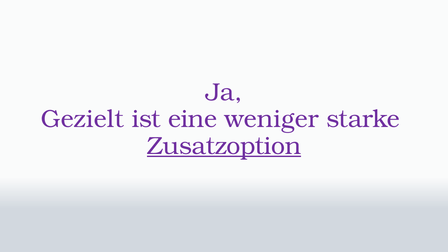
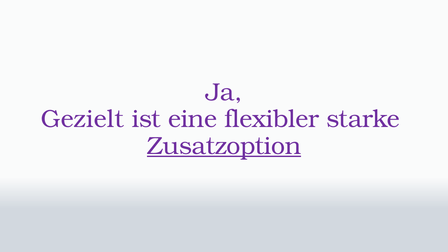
weniger: weniger -> flexibler
